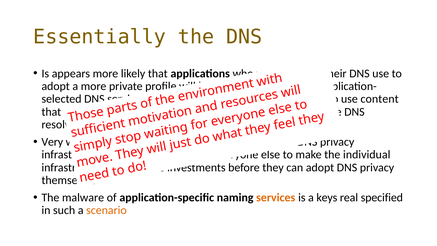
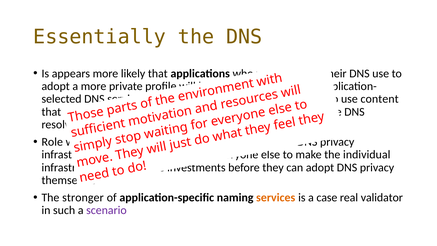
Very: Very -> Role
malware: malware -> stronger
keys: keys -> case
specified: specified -> validator
scenario colour: orange -> purple
